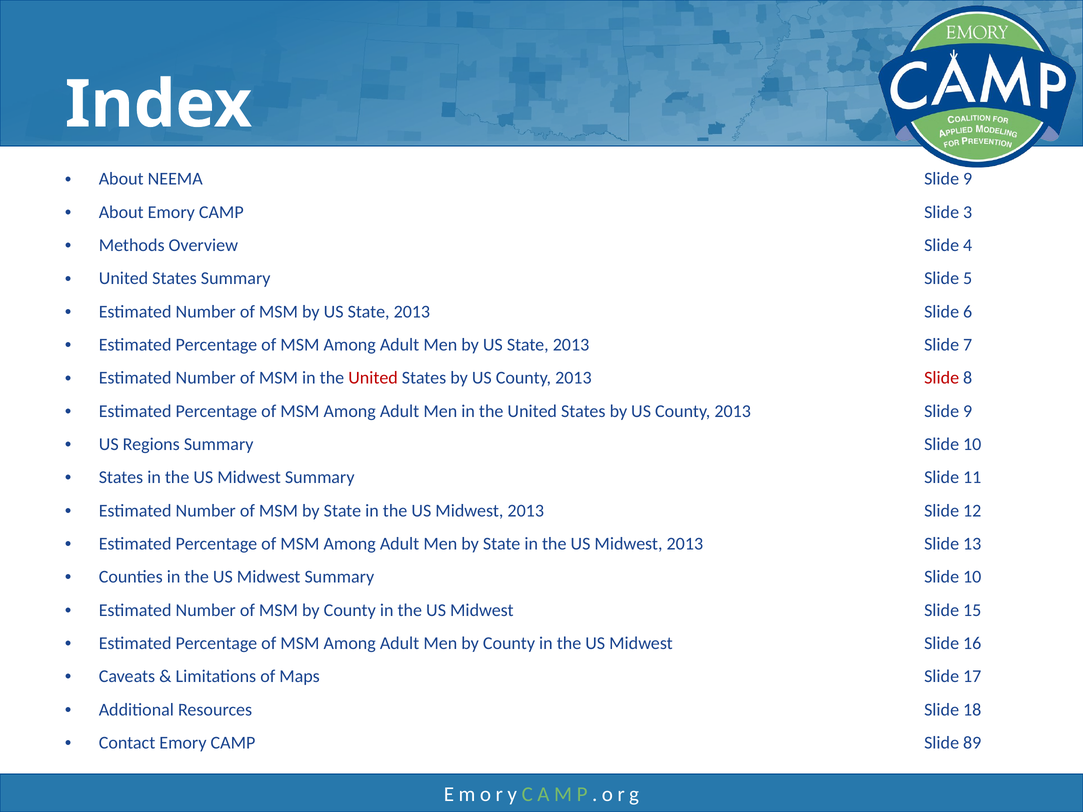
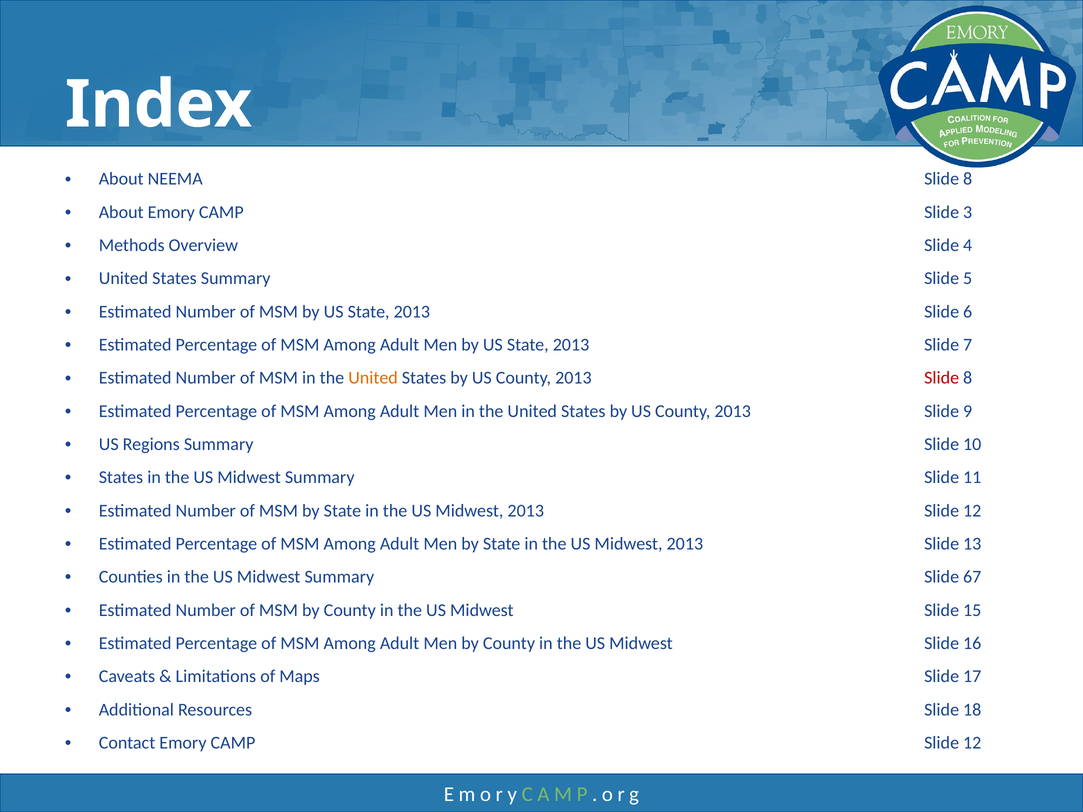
NEEMA Slide 9: 9 -> 8
United at (373, 378) colour: red -> orange
Midwest Summary Slide 10: 10 -> 67
CAMP Slide 89: 89 -> 12
